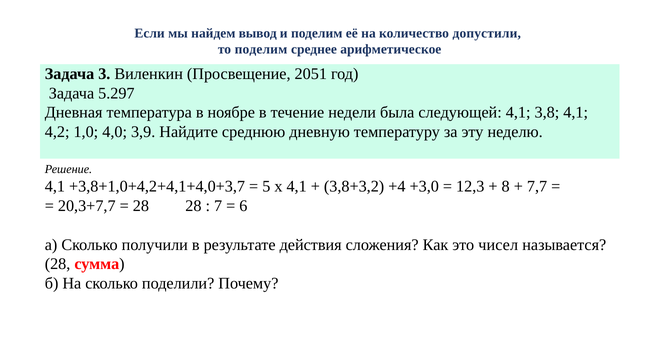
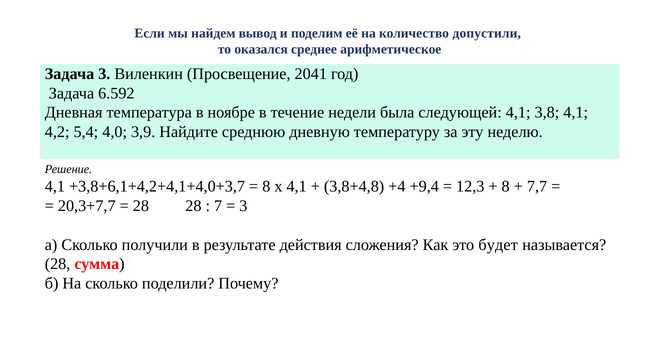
то поделим: поделим -> оказался
2051: 2051 -> 2041
5.297: 5.297 -> 6.592
1,0: 1,0 -> 5,4
+3,8+1,0+4,2+4,1+4,0+3,7: +3,8+1,0+4,2+4,1+4,0+3,7 -> +3,8+6,1+4,2+4,1+4,0+3,7
5 at (266, 186): 5 -> 8
3,8+3,2: 3,8+3,2 -> 3,8+4,8
+3,0: +3,0 -> +9,4
6 at (243, 206): 6 -> 3
чисел: чисел -> будет
